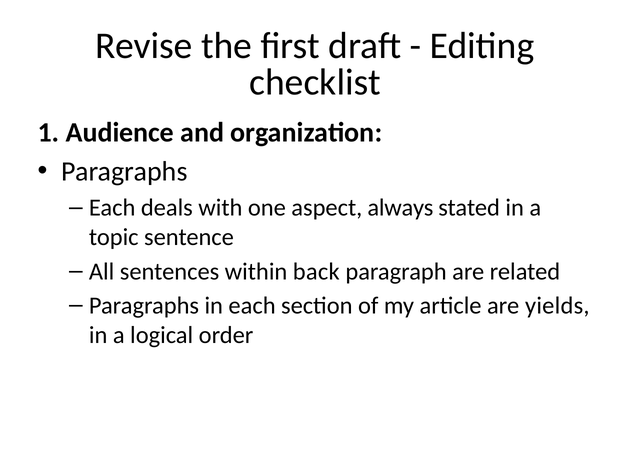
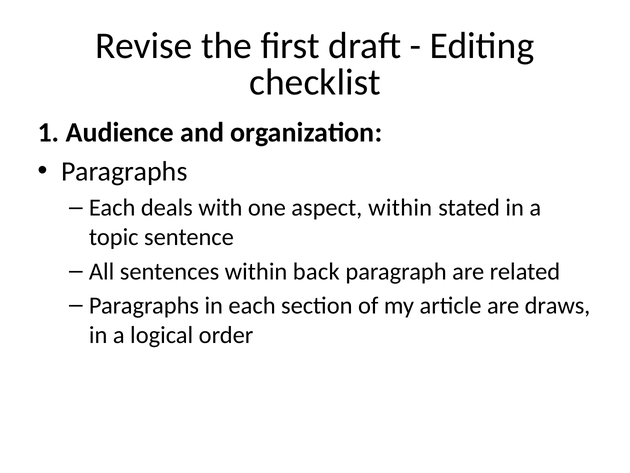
aspect always: always -> within
yields: yields -> draws
